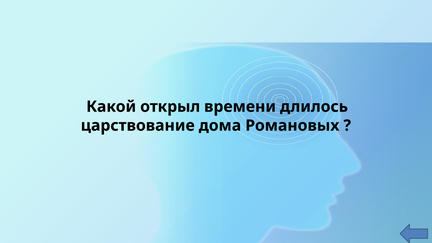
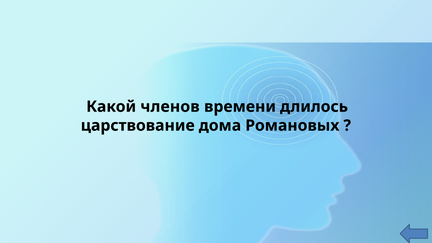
открыл: открыл -> членов
